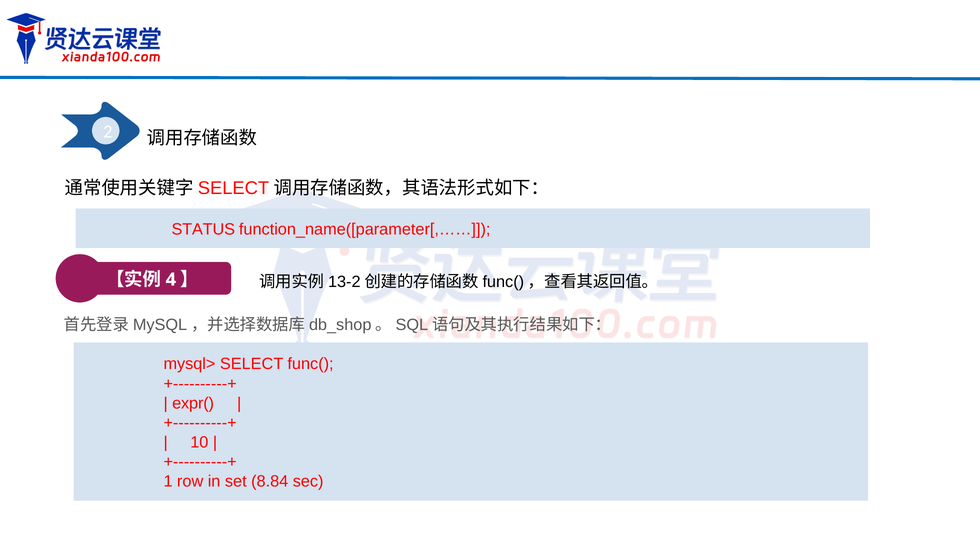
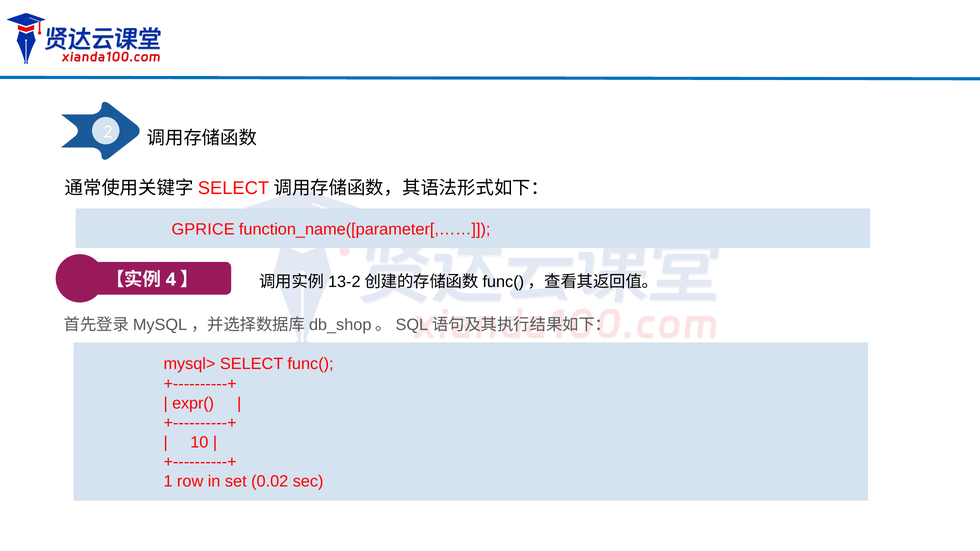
STATUS: STATUS -> GPRICE
8.84: 8.84 -> 0.02
